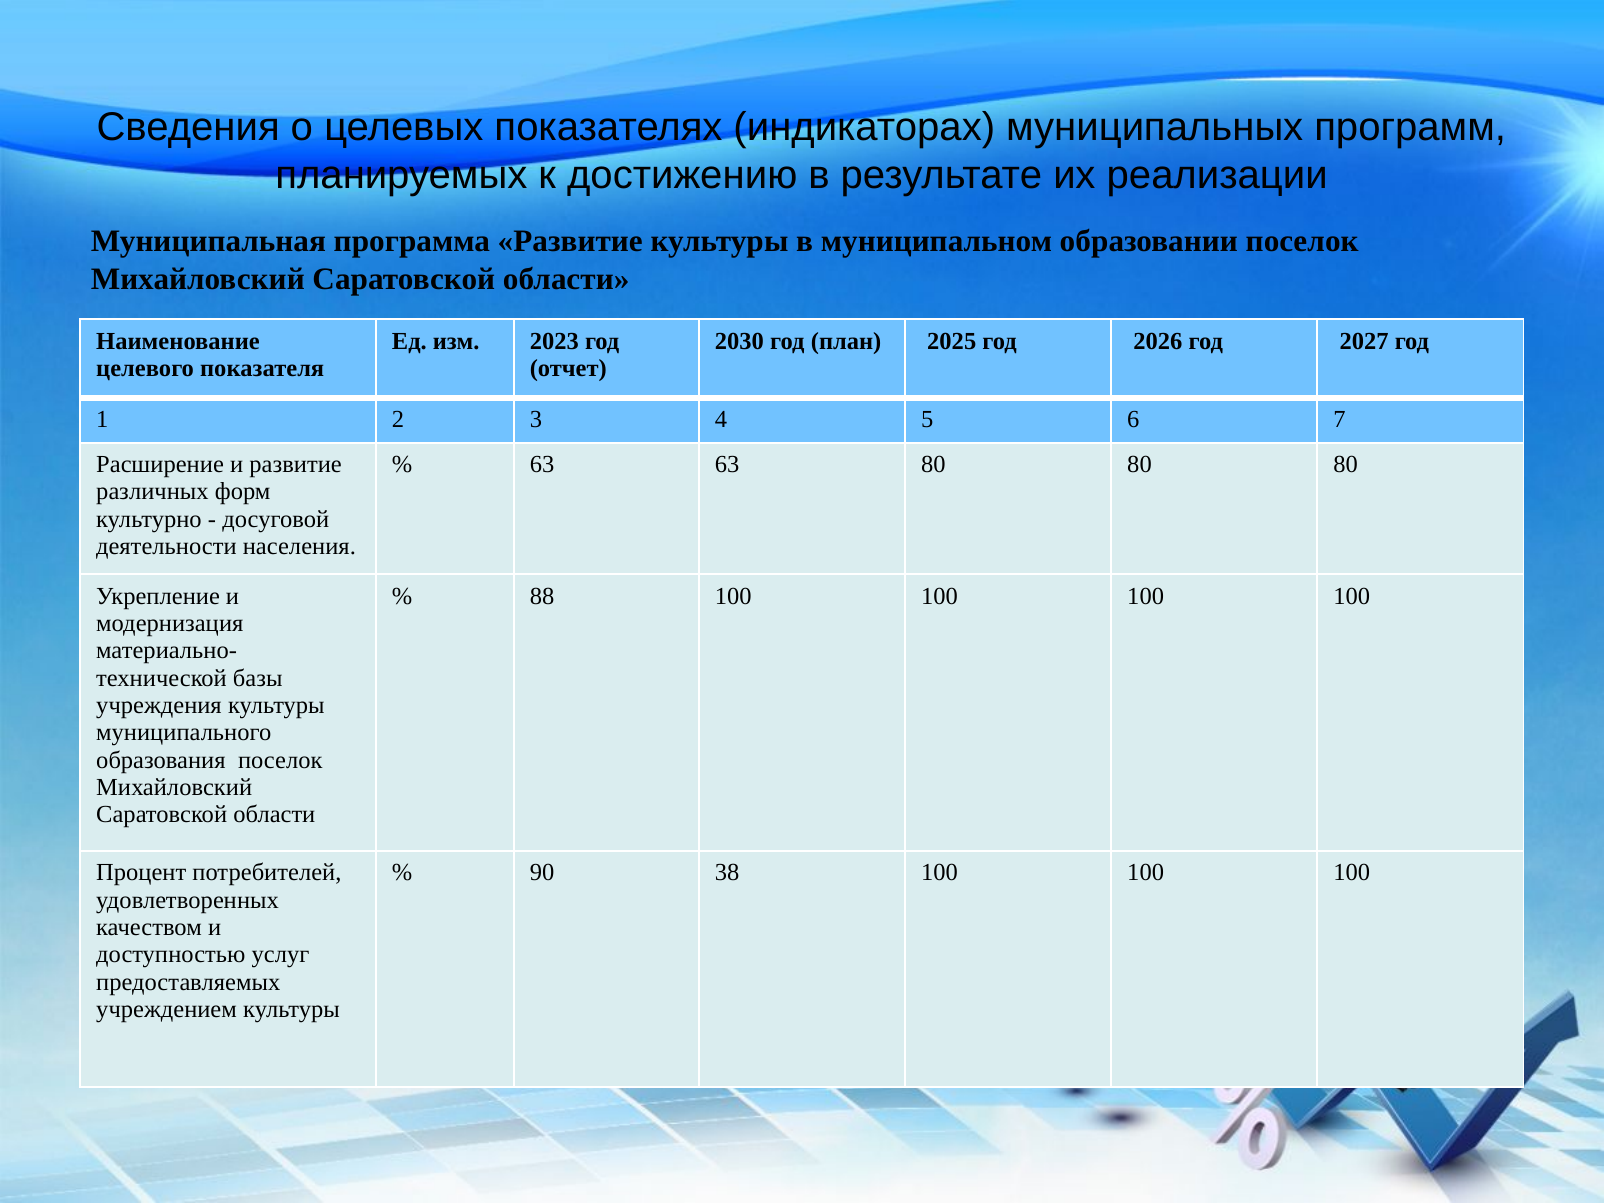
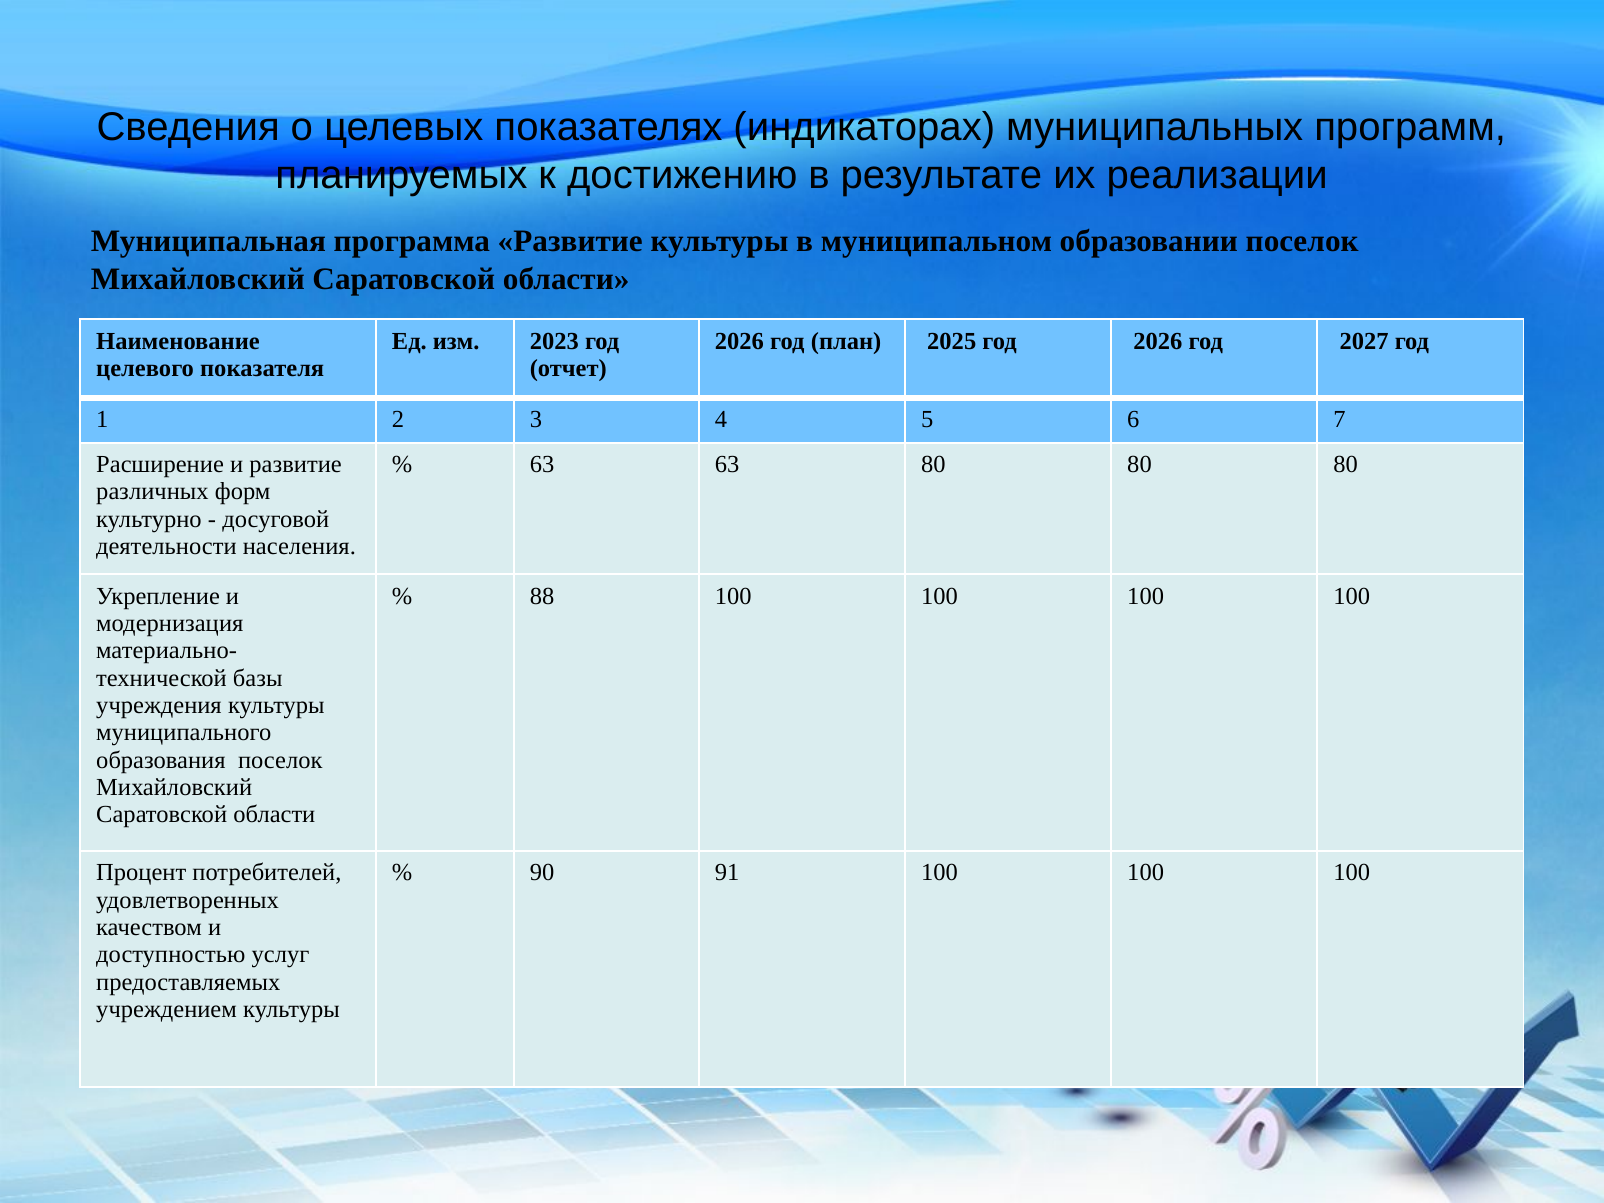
2030 at (739, 341): 2030 -> 2026
38: 38 -> 91
